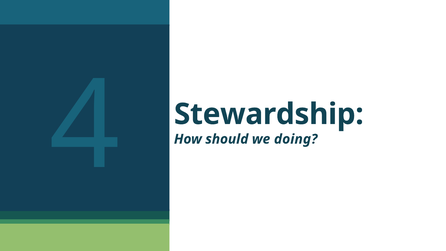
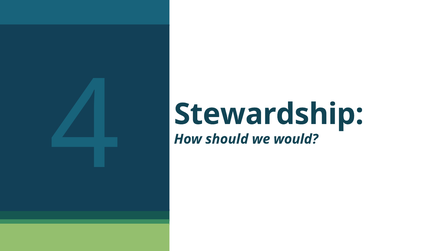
doing: doing -> would
